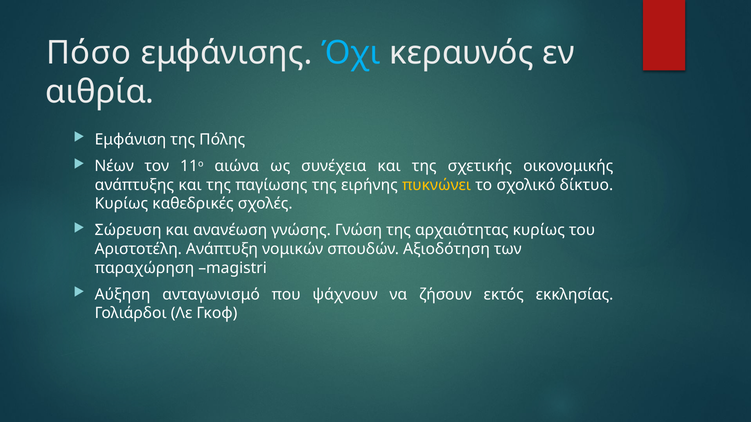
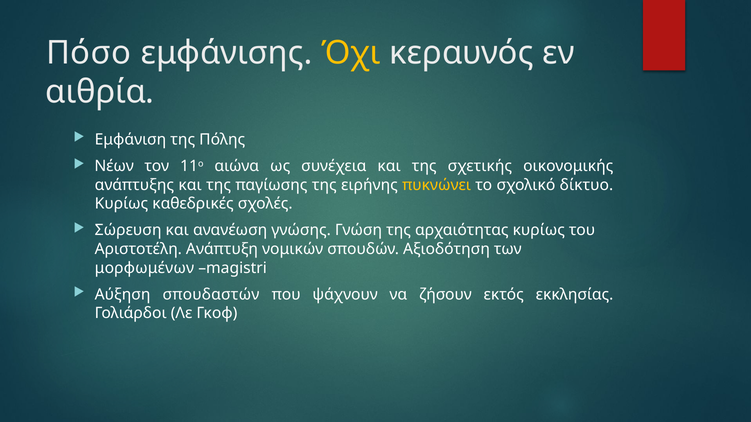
Όχι colour: light blue -> yellow
παραχώρηση: παραχώρηση -> μορφωμένων
ανταγωνισμό: ανταγωνισμό -> σπουδαστών
